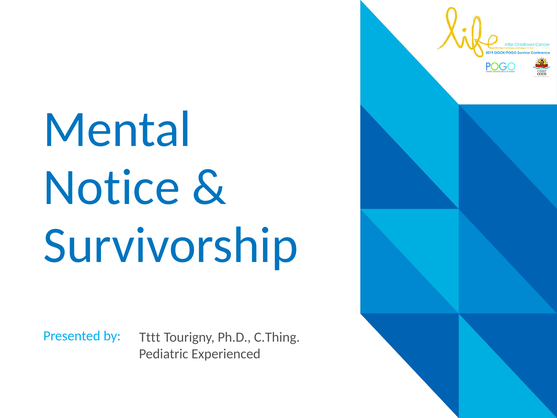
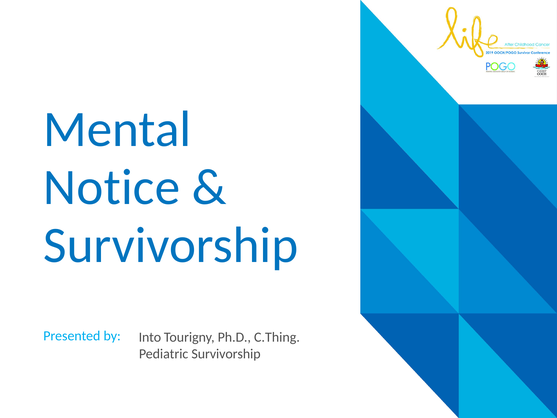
Tttt: Tttt -> Into
Pediatric Experienced: Experienced -> Survivorship
